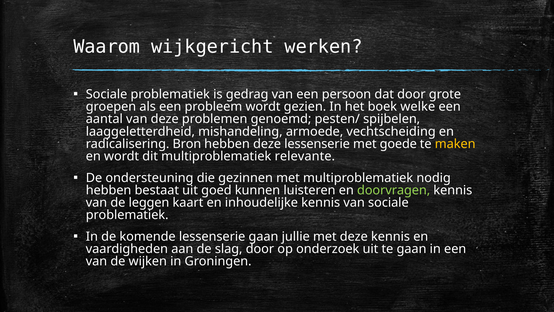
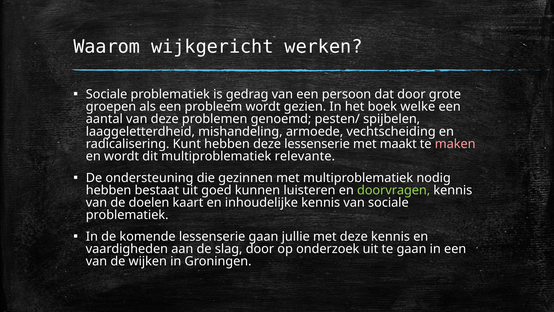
Bron: Bron -> Kunt
goede: goede -> maakt
maken colour: yellow -> pink
leggen: leggen -> doelen
